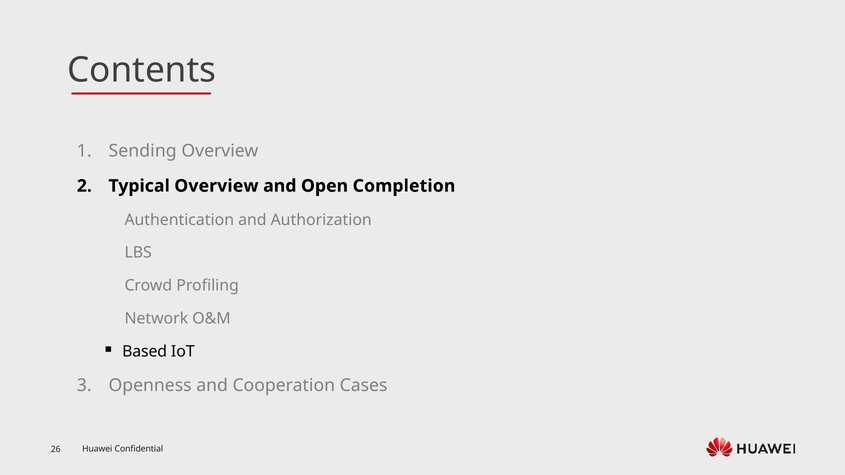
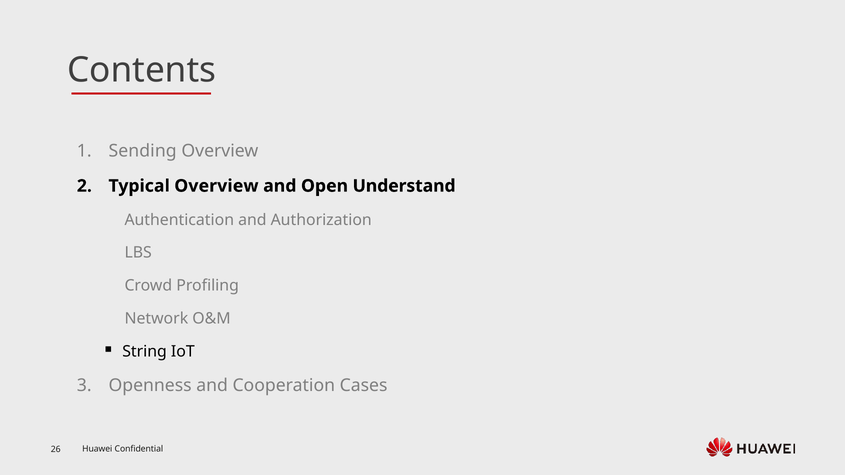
Completion: Completion -> Understand
Based: Based -> String
